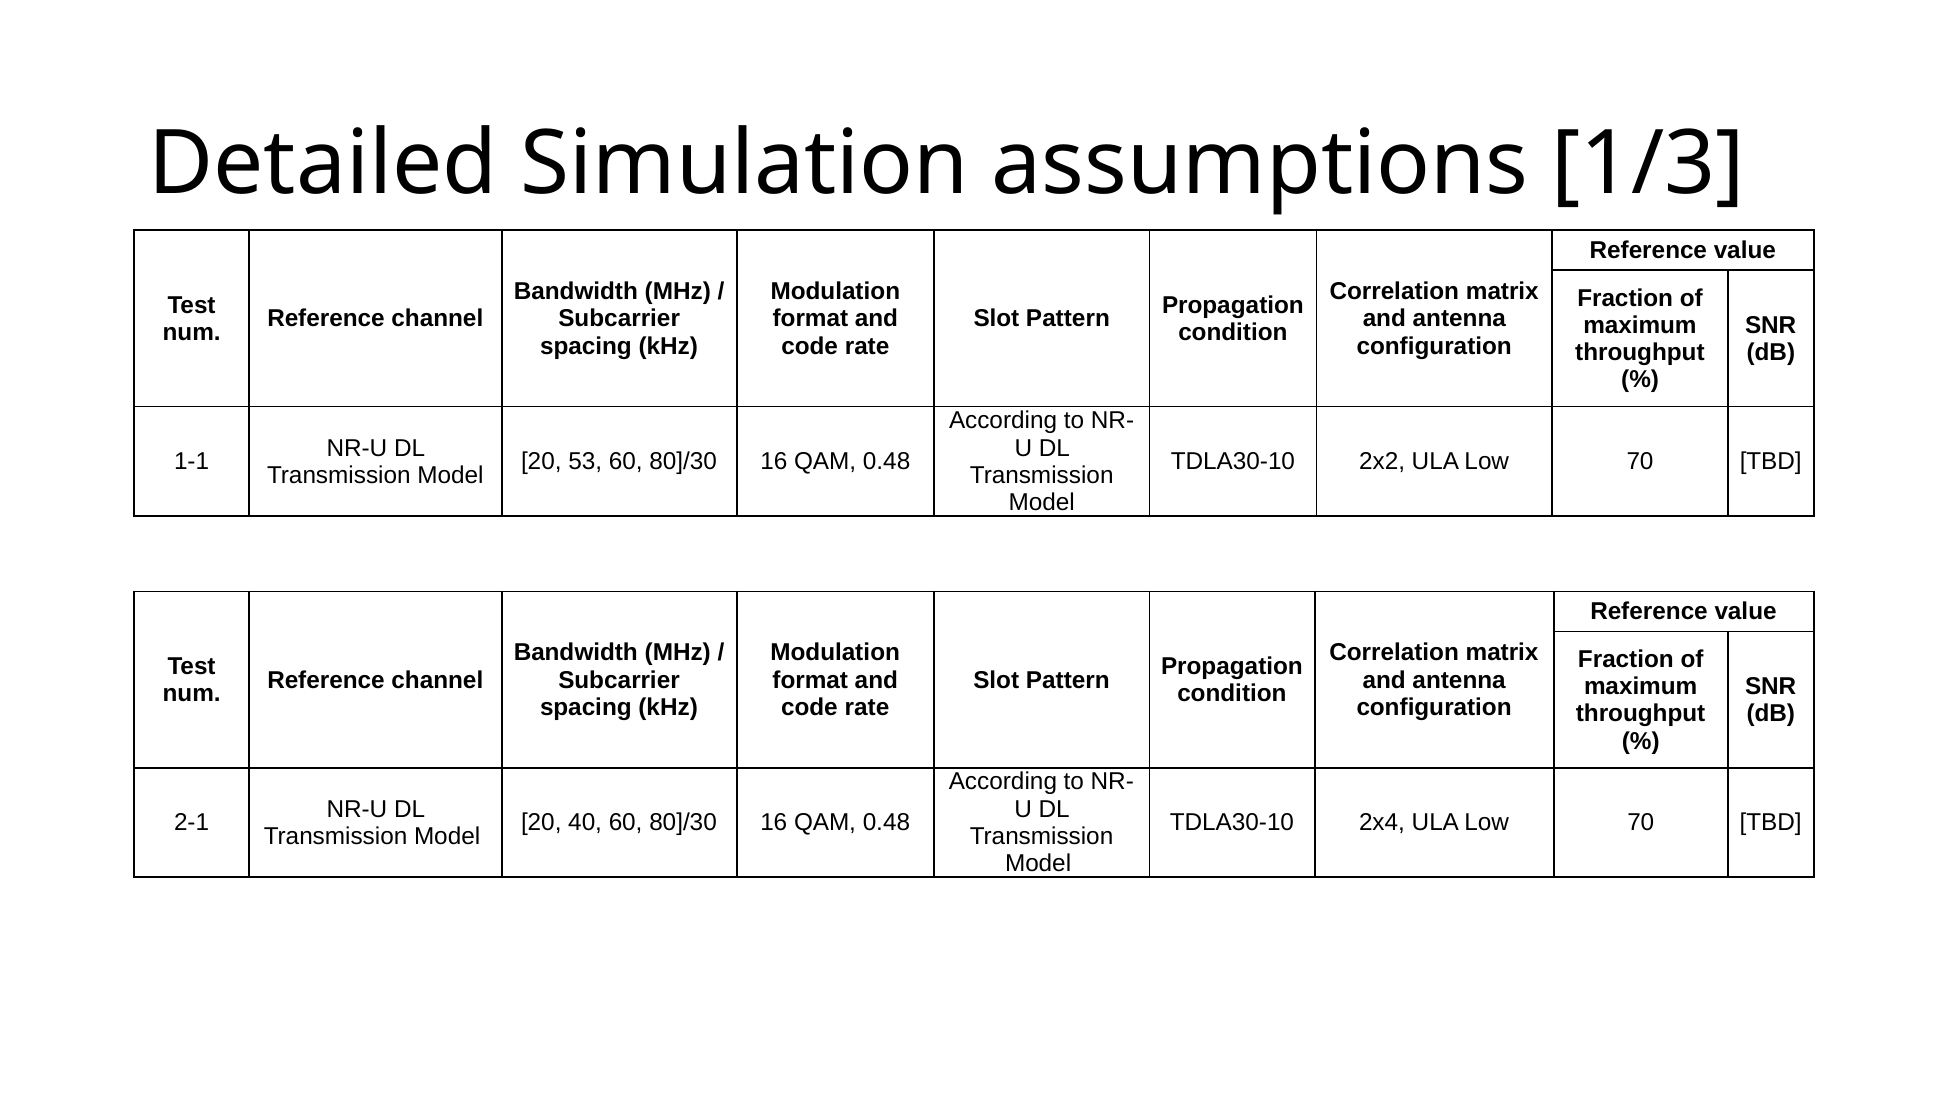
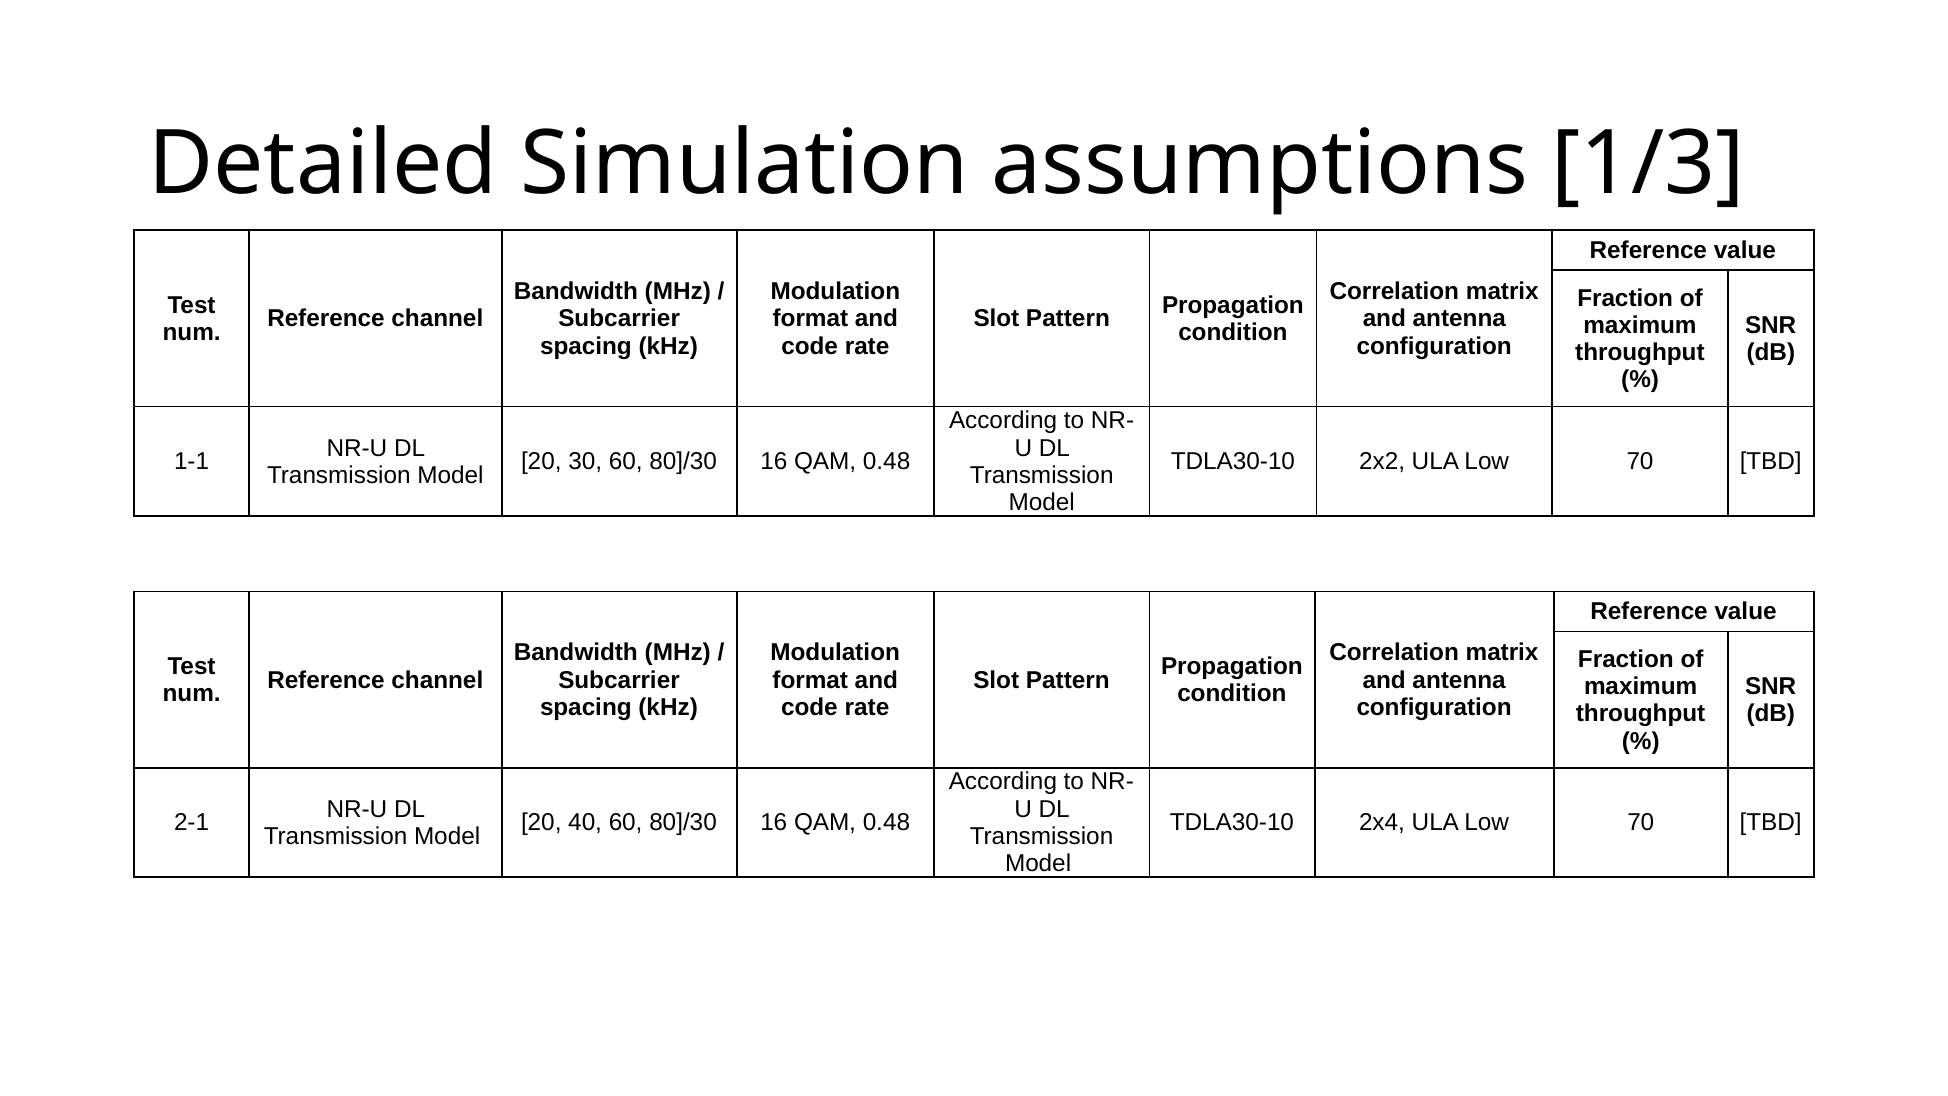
53: 53 -> 30
